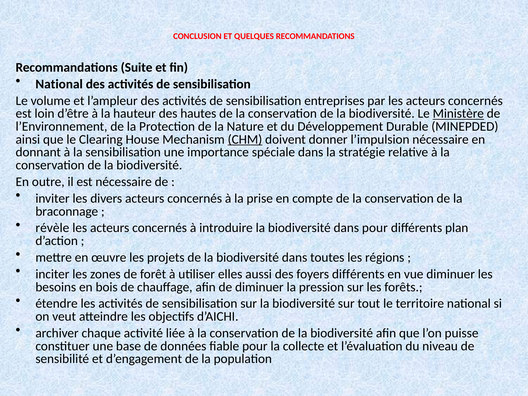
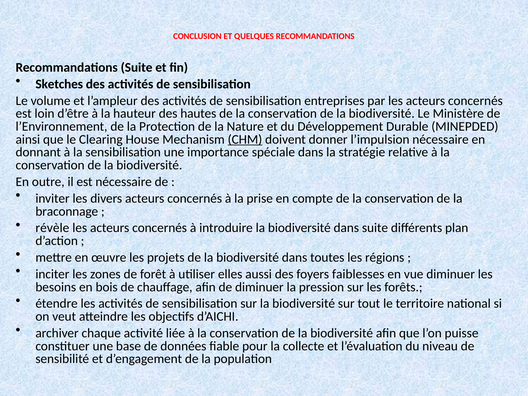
National at (59, 84): National -> Sketches
Ministère underline: present -> none
dans pour: pour -> suite
foyers différents: différents -> faiblesses
